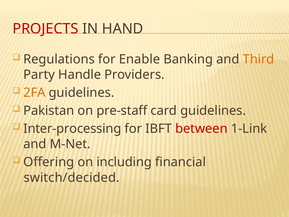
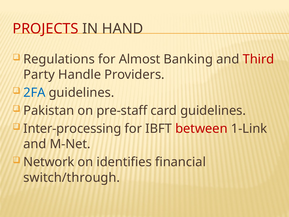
Enable: Enable -> Almost
Third colour: orange -> red
2FA colour: orange -> blue
Offering: Offering -> Network
including: including -> identifies
switch/decided: switch/decided -> switch/through
